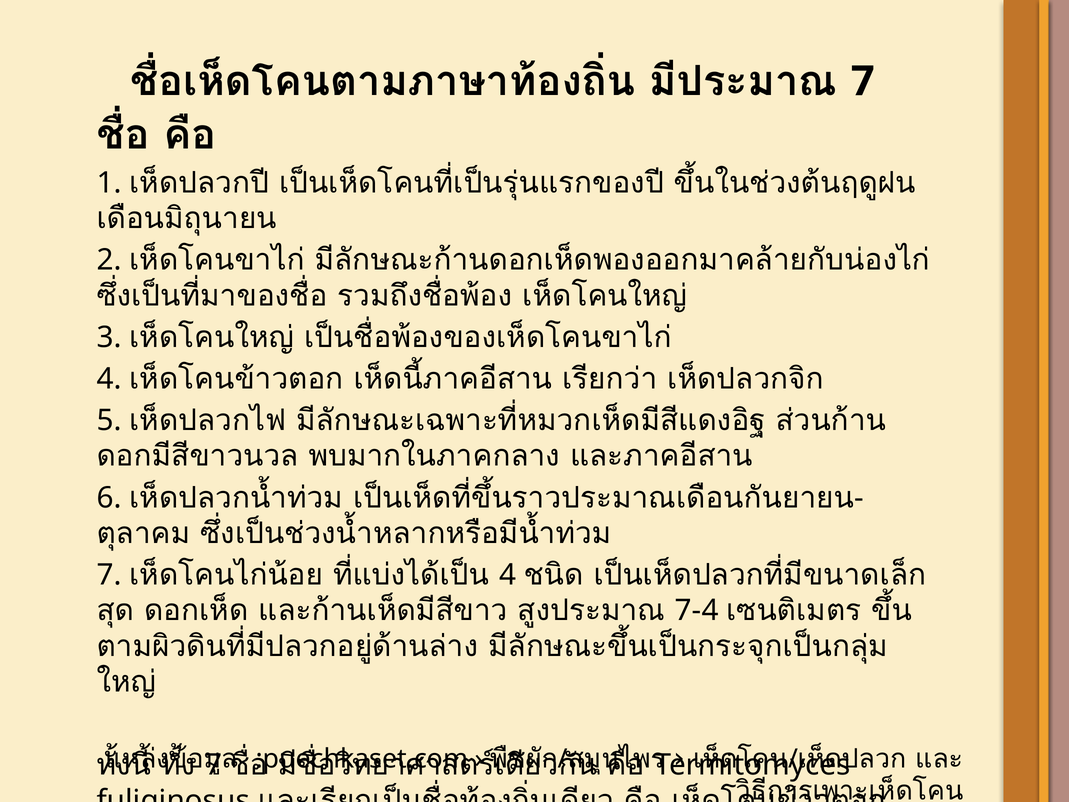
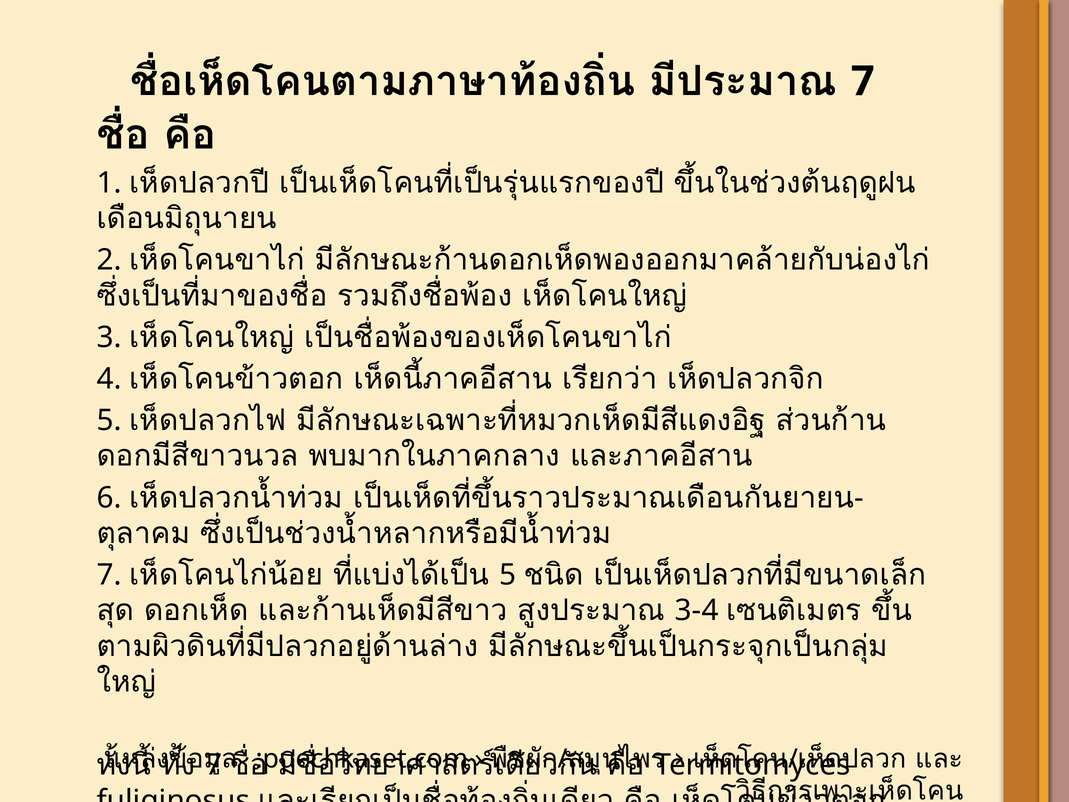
4 at (508, 575): 4 -> 5
7-4: 7-4 -> 3-4
